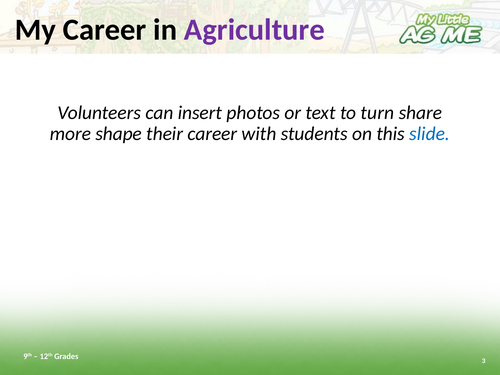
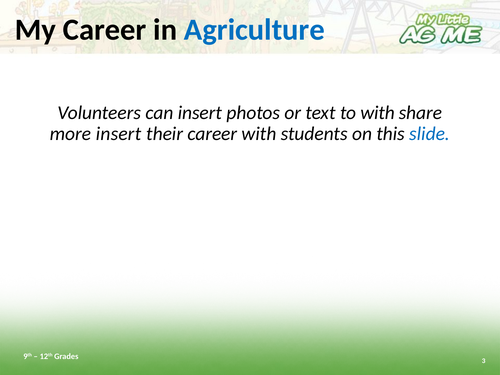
Agriculture colour: purple -> blue
to turn: turn -> with
more shape: shape -> insert
